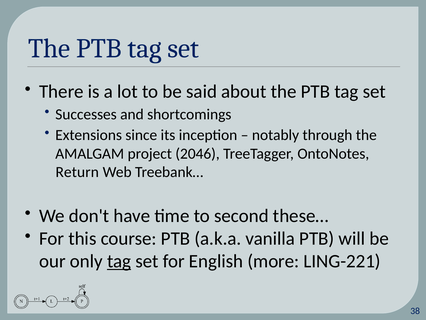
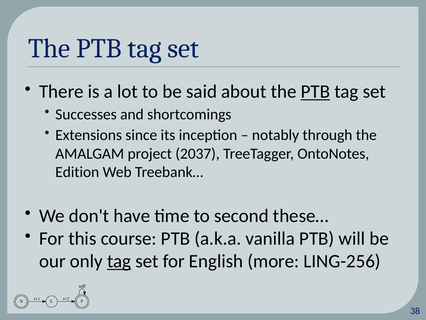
PTB at (315, 91) underline: none -> present
2046: 2046 -> 2037
Return: Return -> Edition
LING-221: LING-221 -> LING-256
